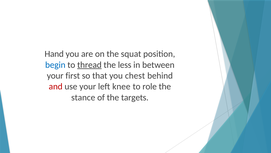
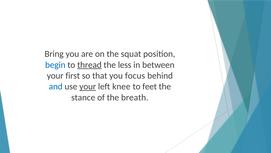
Hand: Hand -> Bring
chest: chest -> focus
and colour: red -> blue
your at (88, 86) underline: none -> present
role: role -> feet
targets: targets -> breath
